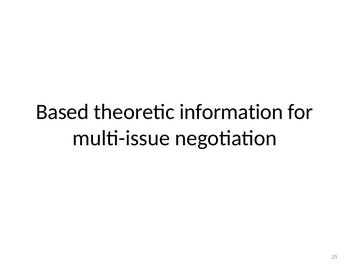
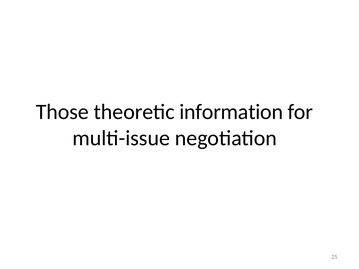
Based: Based -> Those
